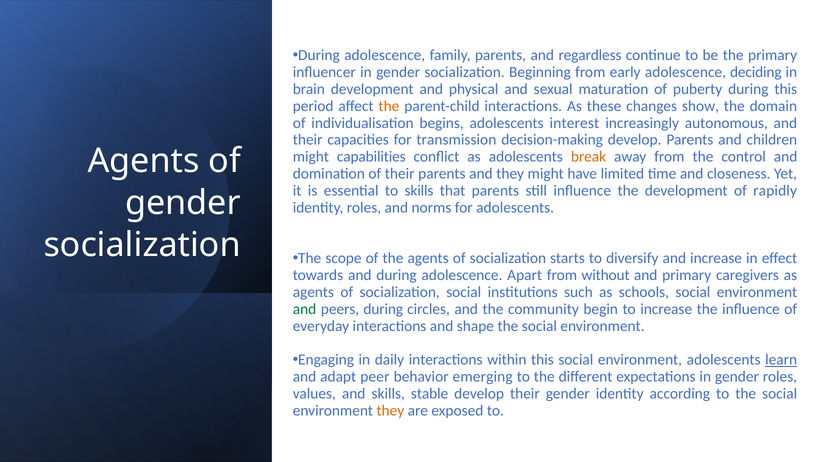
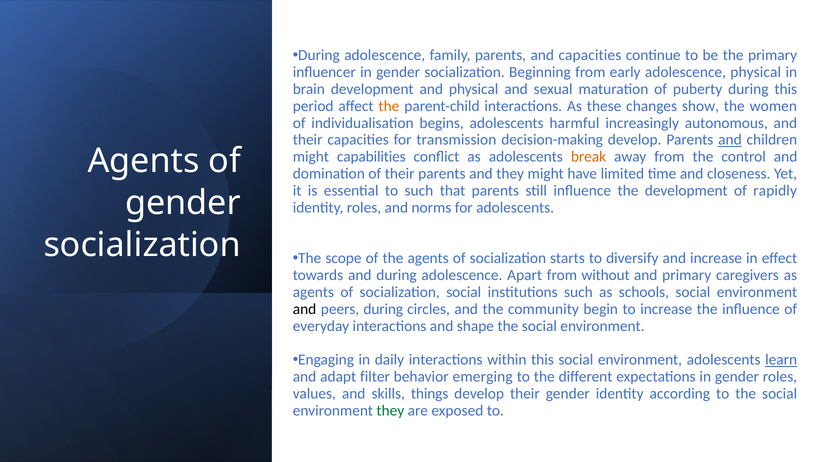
and regardless: regardless -> capacities
adolescence deciding: deciding -> physical
domain: domain -> women
interest: interest -> harmful
and at (730, 140) underline: none -> present
to skills: skills -> such
and at (305, 309) colour: green -> black
peer: peer -> filter
stable: stable -> things
they at (390, 410) colour: orange -> green
